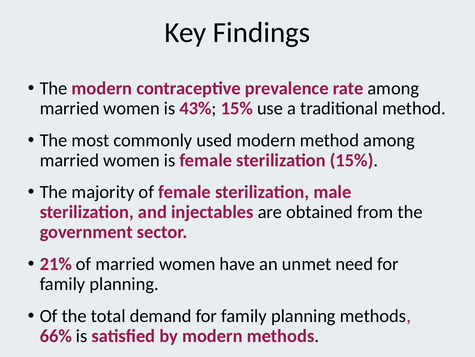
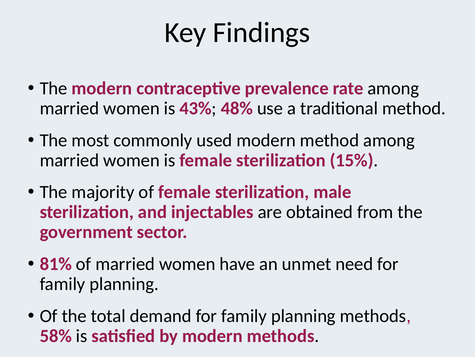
43% 15%: 15% -> 48%
21%: 21% -> 81%
66%: 66% -> 58%
